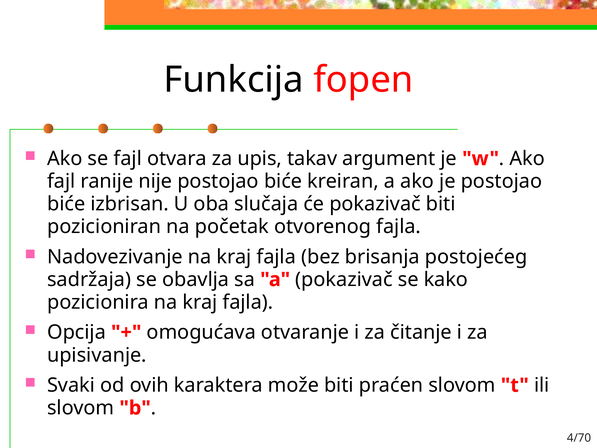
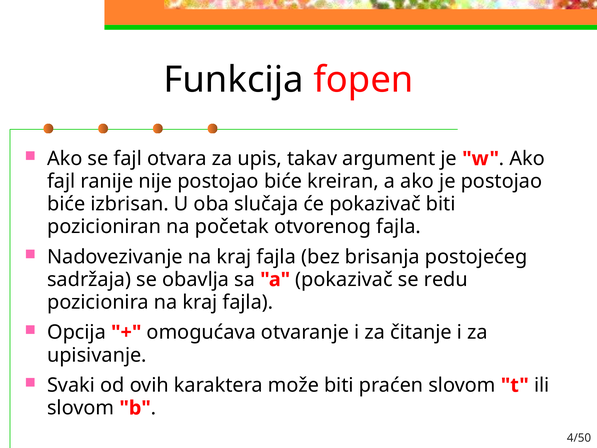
kako: kako -> redu
4/70: 4/70 -> 4/50
